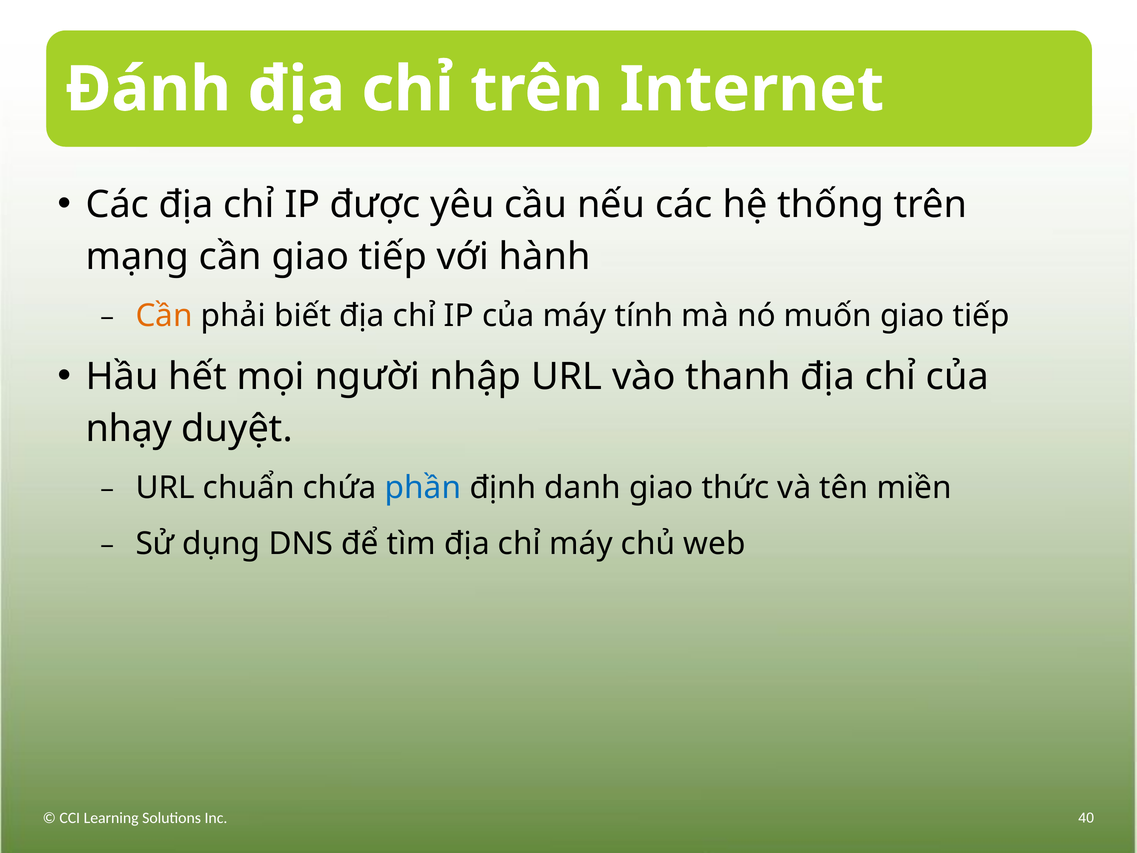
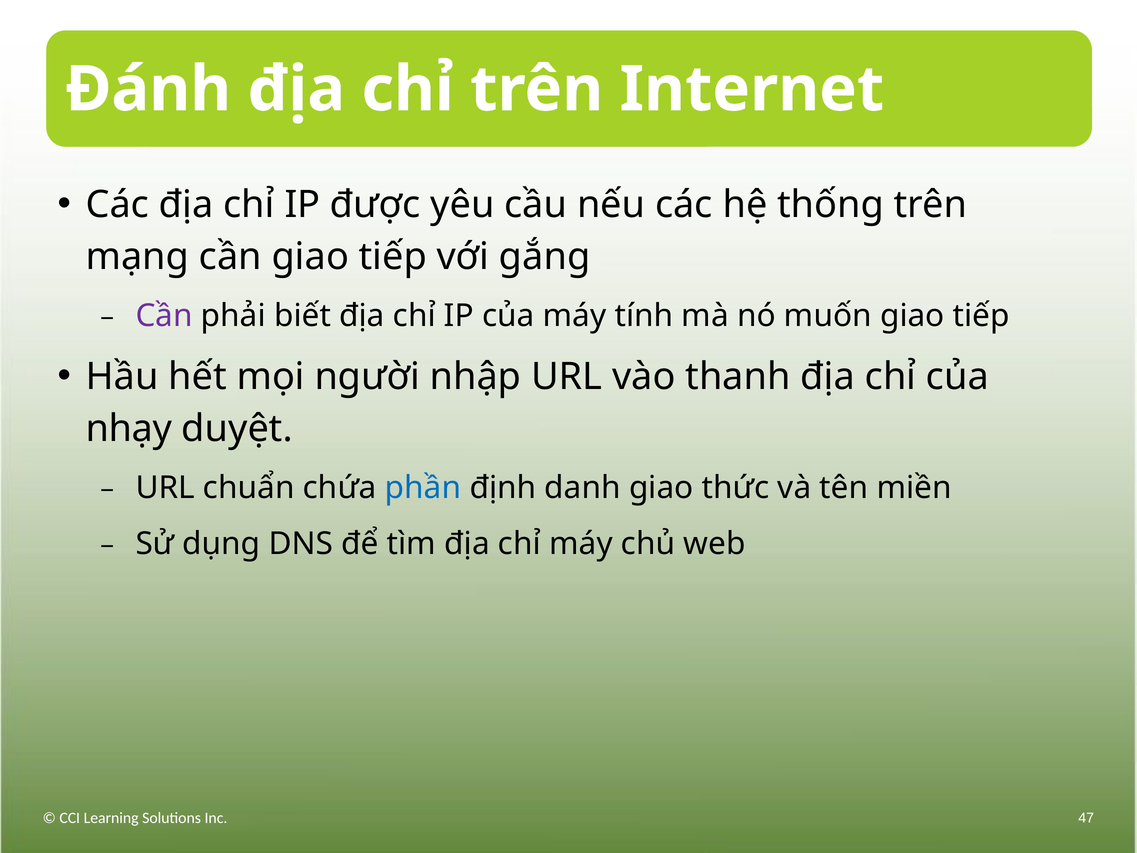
hành: hành -> gắng
Cần at (164, 316) colour: orange -> purple
40: 40 -> 47
